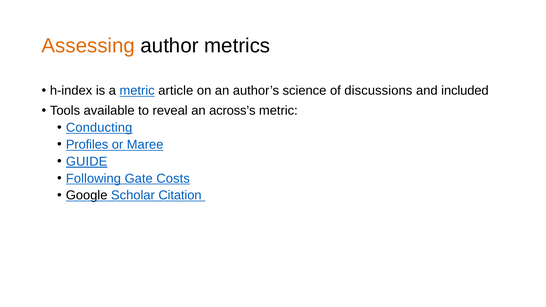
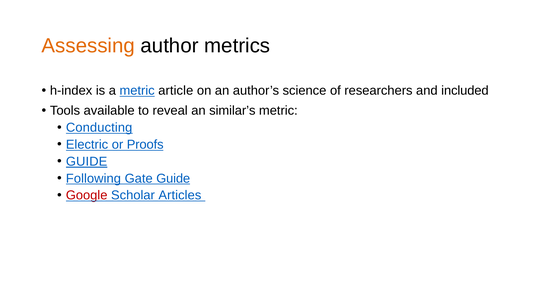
discussions: discussions -> researchers
across’s: across’s -> similar’s
Profiles: Profiles -> Electric
Maree: Maree -> Proofs
Gate Costs: Costs -> Guide
Google colour: black -> red
Citation: Citation -> Articles
